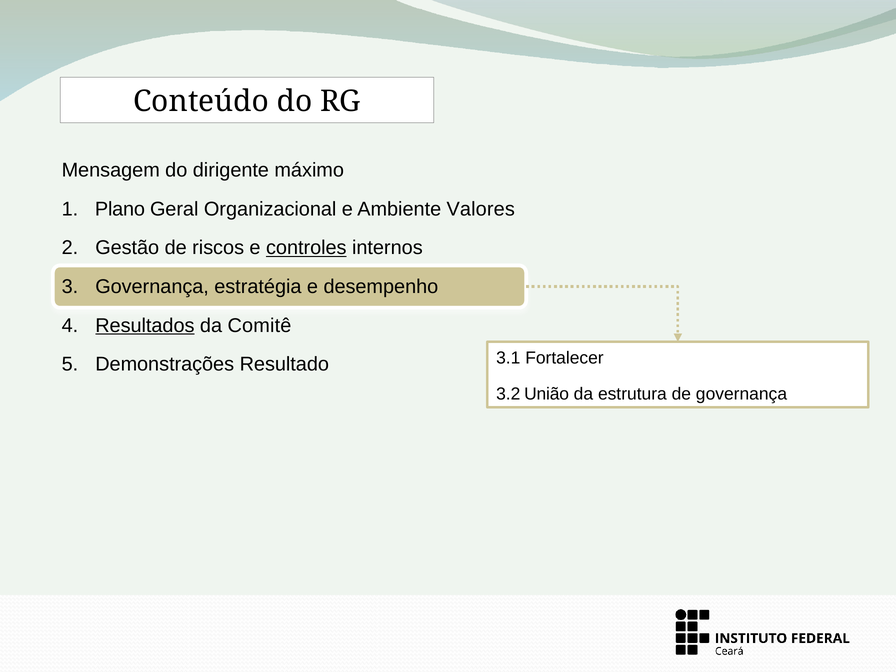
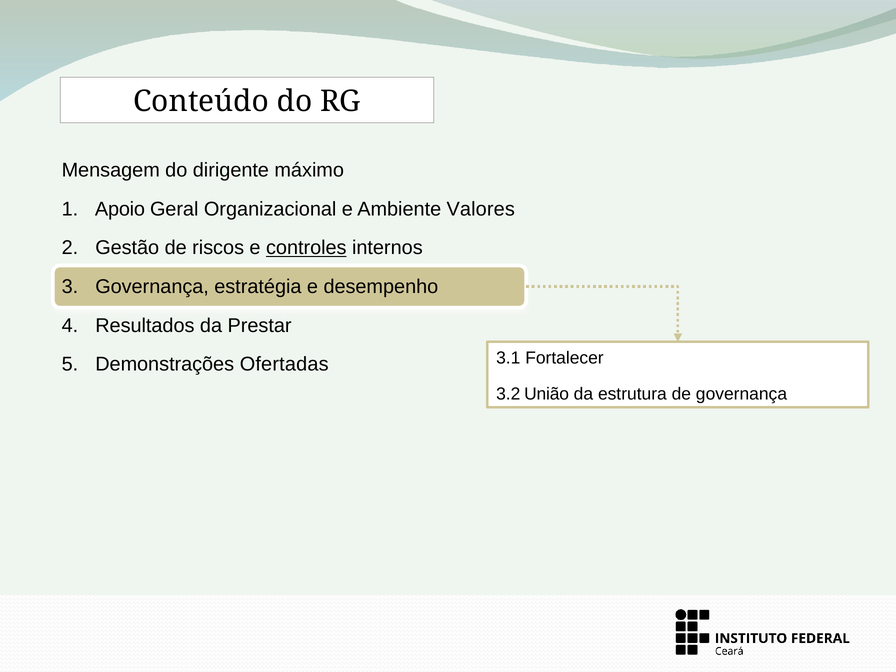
Plano: Plano -> Apoio
Resultados underline: present -> none
Comitê: Comitê -> Prestar
Resultado: Resultado -> Ofertadas
